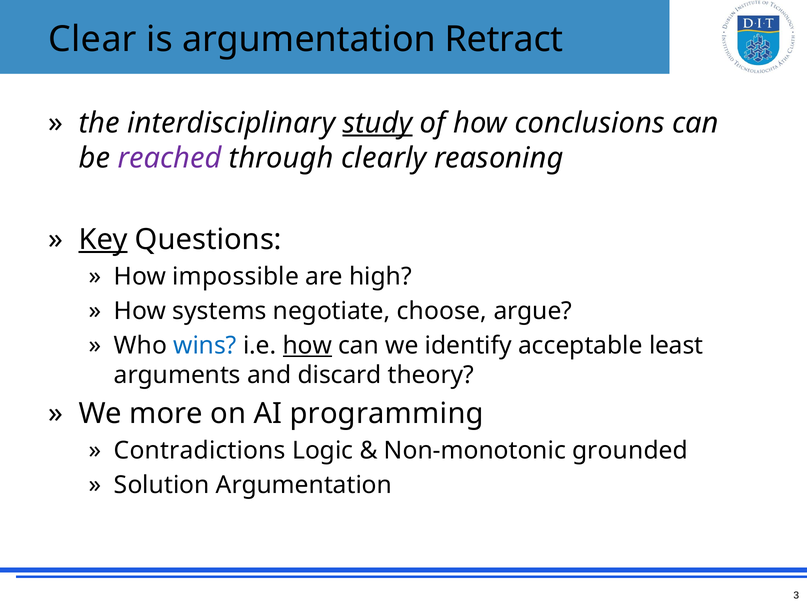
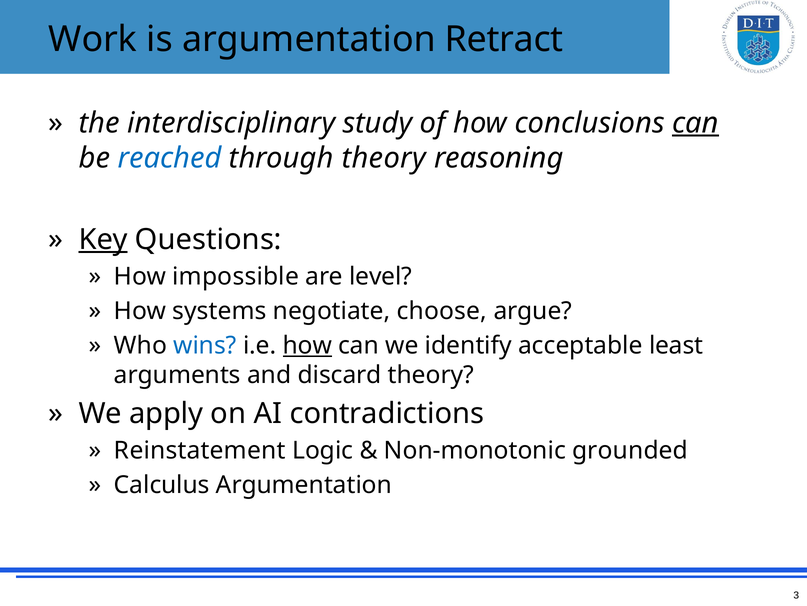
Clear: Clear -> Work
study underline: present -> none
can at (696, 123) underline: none -> present
reached colour: purple -> blue
through clearly: clearly -> theory
high: high -> level
more: more -> apply
programming: programming -> contradictions
Contradictions: Contradictions -> Reinstatement
Solution: Solution -> Calculus
